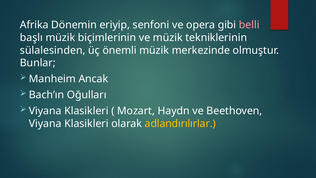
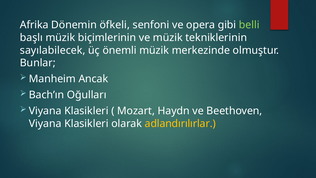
eriyip: eriyip -> öfkeli
belli colour: pink -> light green
sülalesinden: sülalesinden -> sayılabilecek
